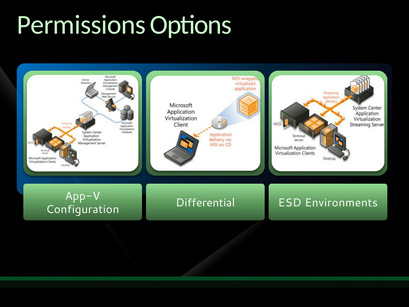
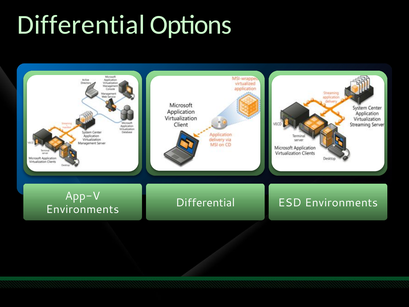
Permissions at (81, 25): Permissions -> Differential
Configuration at (83, 209): Configuration -> Environments
